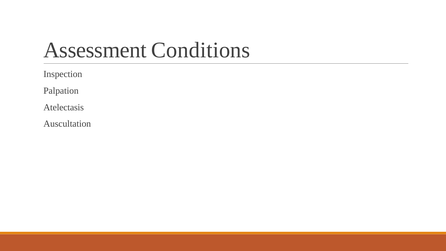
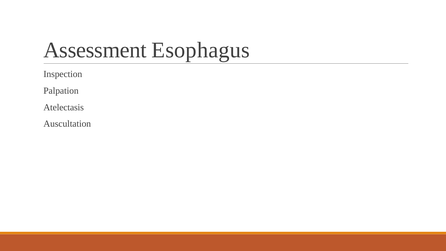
Conditions: Conditions -> Esophagus
